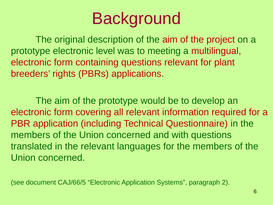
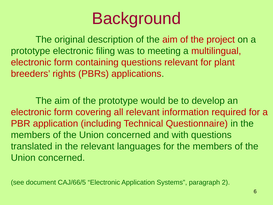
level: level -> filing
